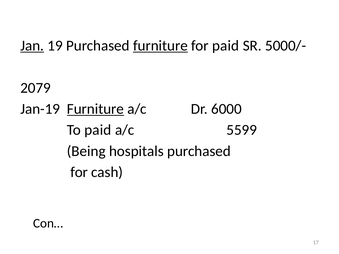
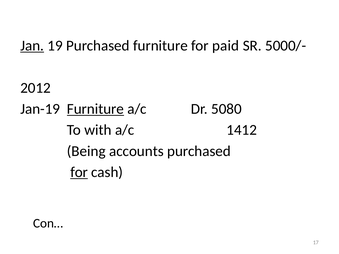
furniture at (160, 46) underline: present -> none
2079: 2079 -> 2012
6000: 6000 -> 5080
To paid: paid -> with
5599: 5599 -> 1412
hospitals: hospitals -> accounts
for at (79, 172) underline: none -> present
